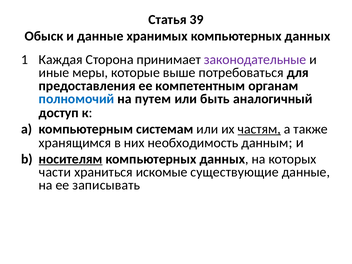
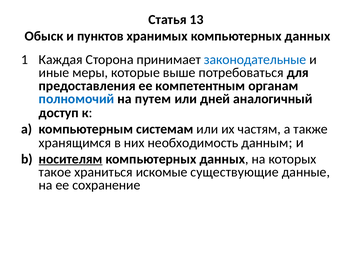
39: 39 -> 13
и данные: данные -> пунктов
законодательные colour: purple -> blue
быть: быть -> дней
частям underline: present -> none
части: части -> такое
записывать: записывать -> сохранение
